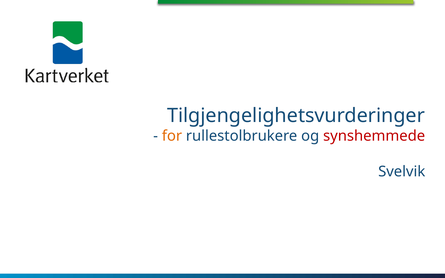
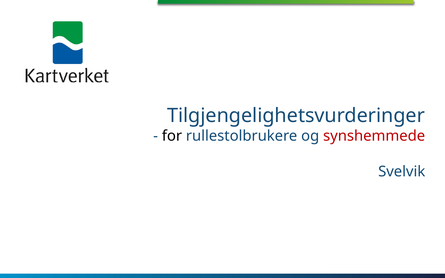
for colour: orange -> black
